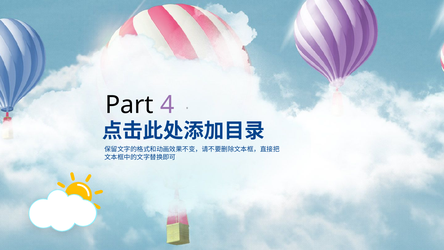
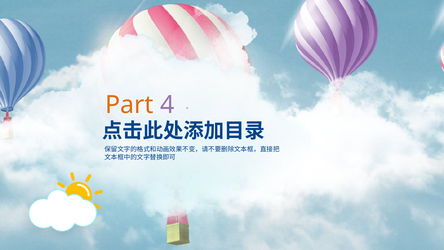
Part colour: black -> orange
